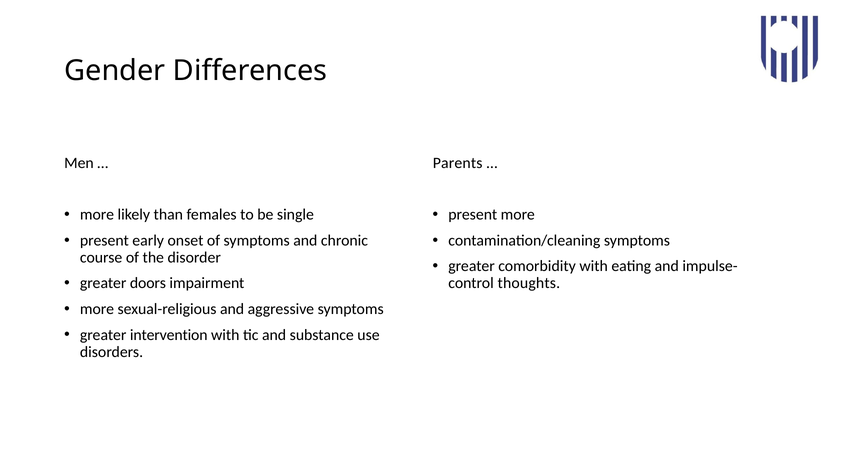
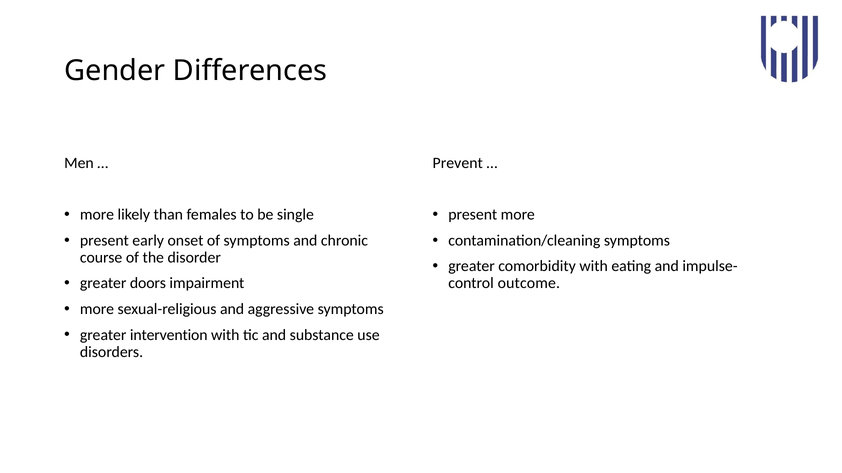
Parents: Parents -> Prevent
thoughts: thoughts -> outcome
